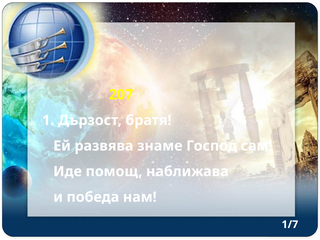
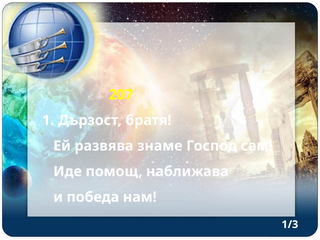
1/7: 1/7 -> 1/3
